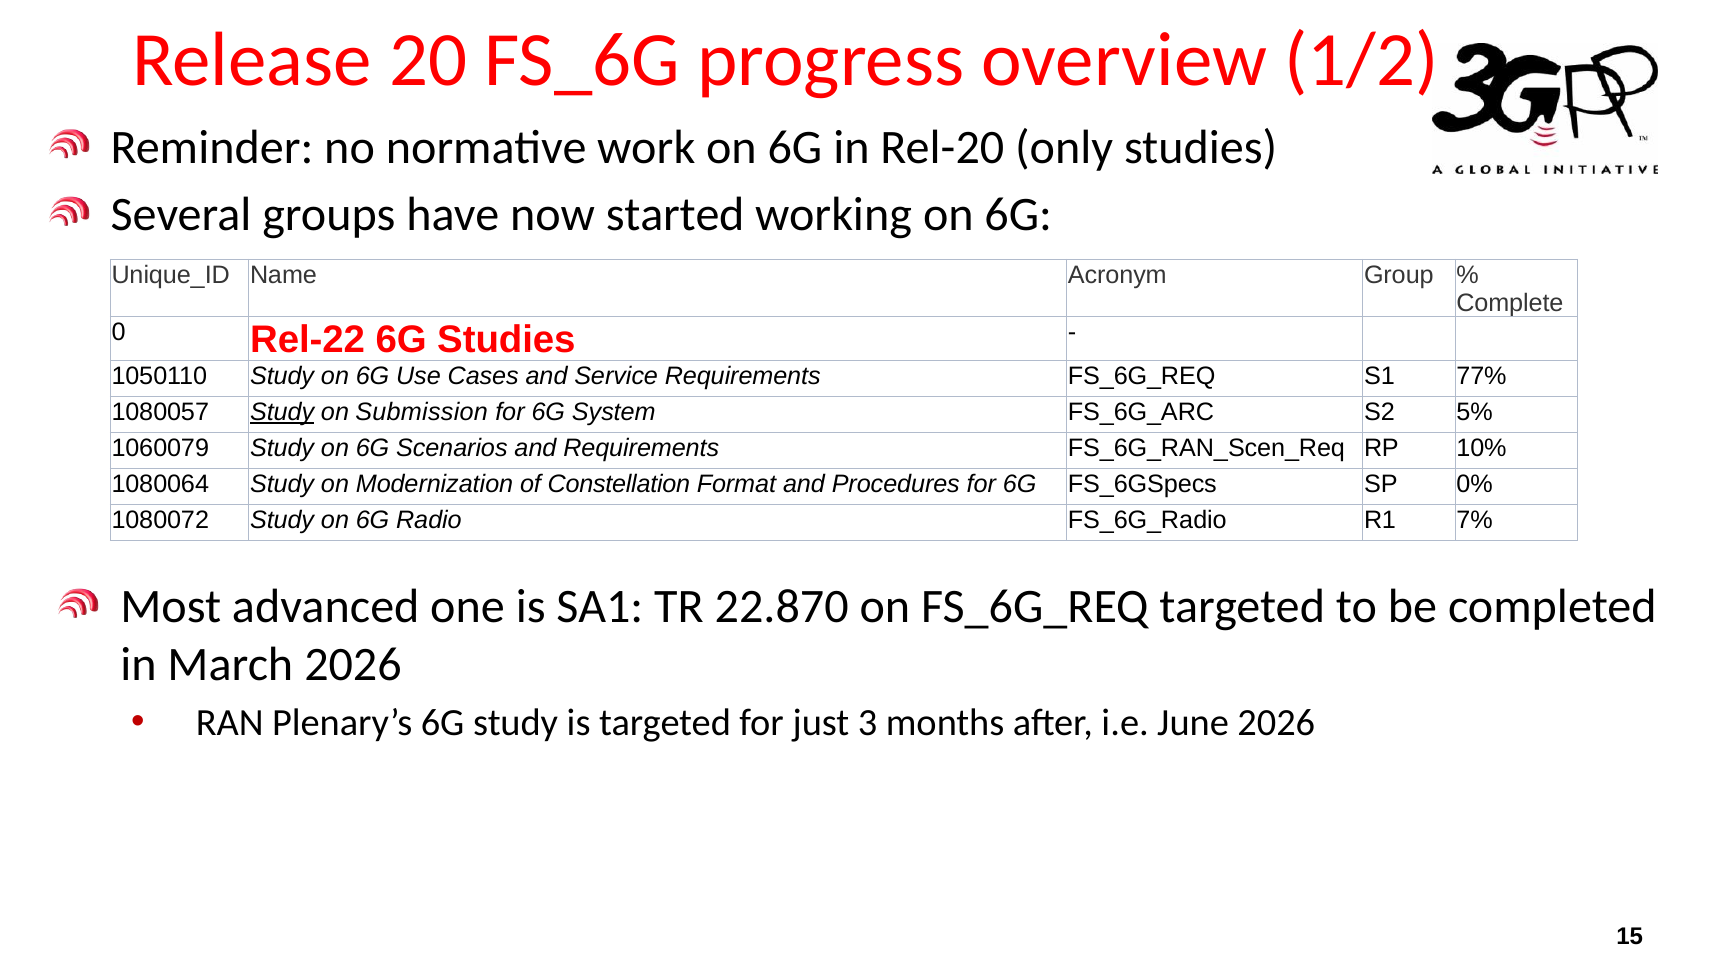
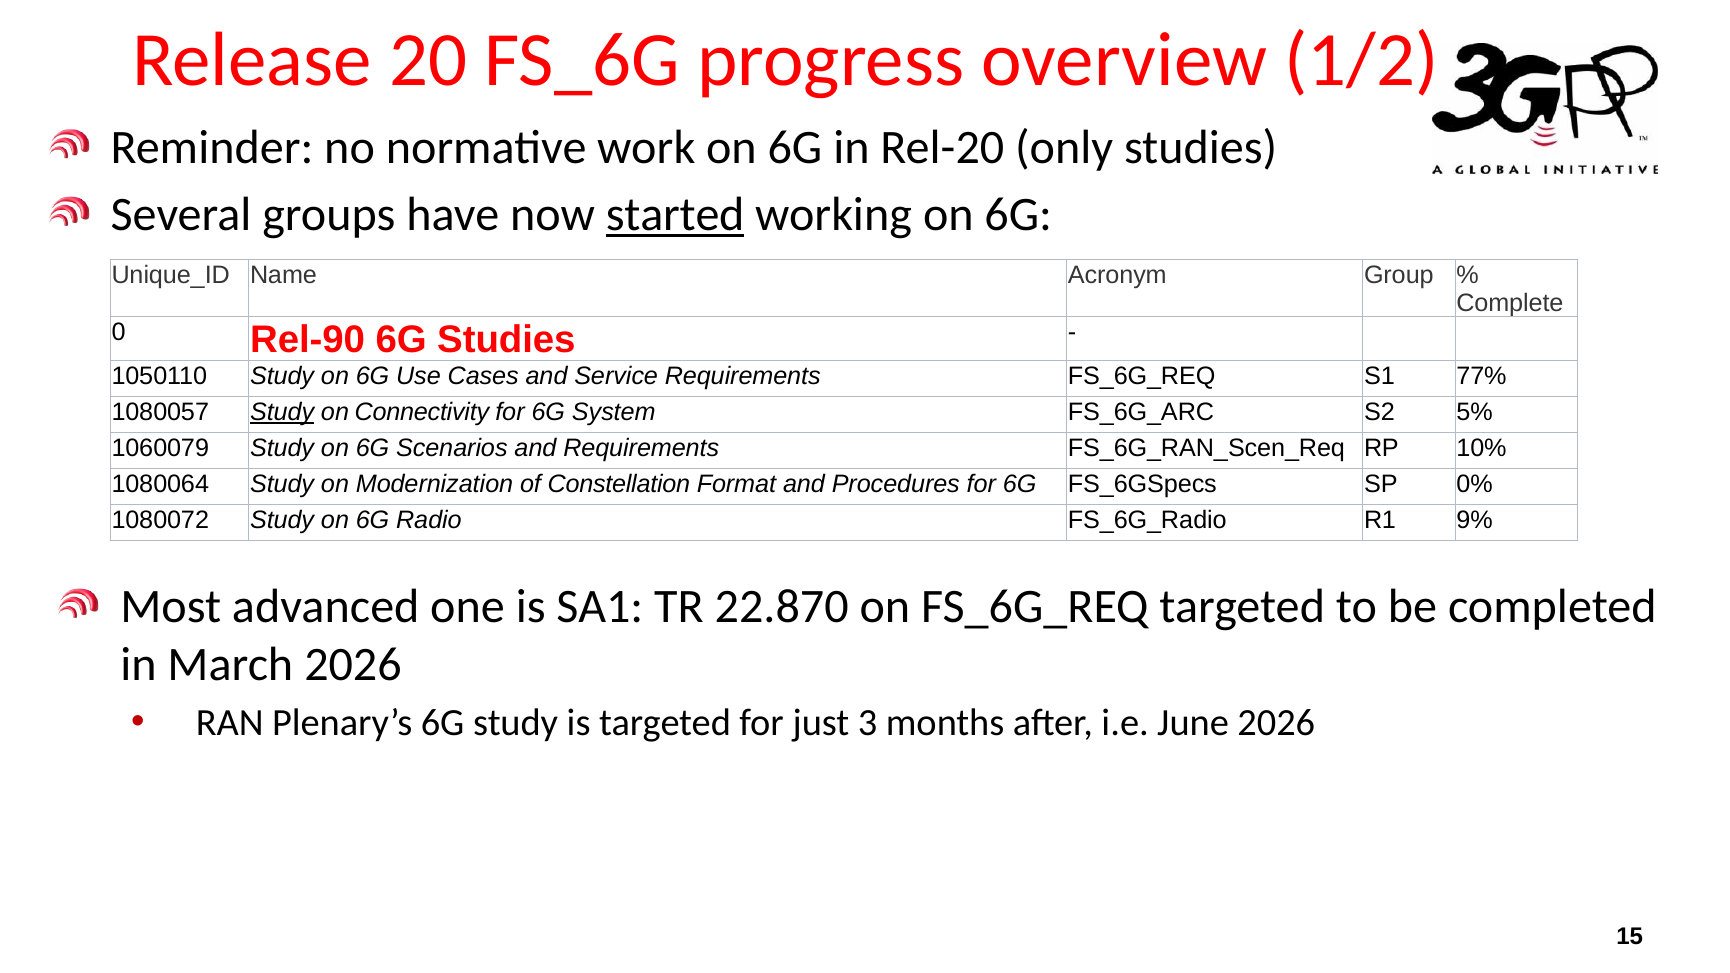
started underline: none -> present
Rel-22: Rel-22 -> Rel-90
Submission: Submission -> Connectivity
7%: 7% -> 9%
